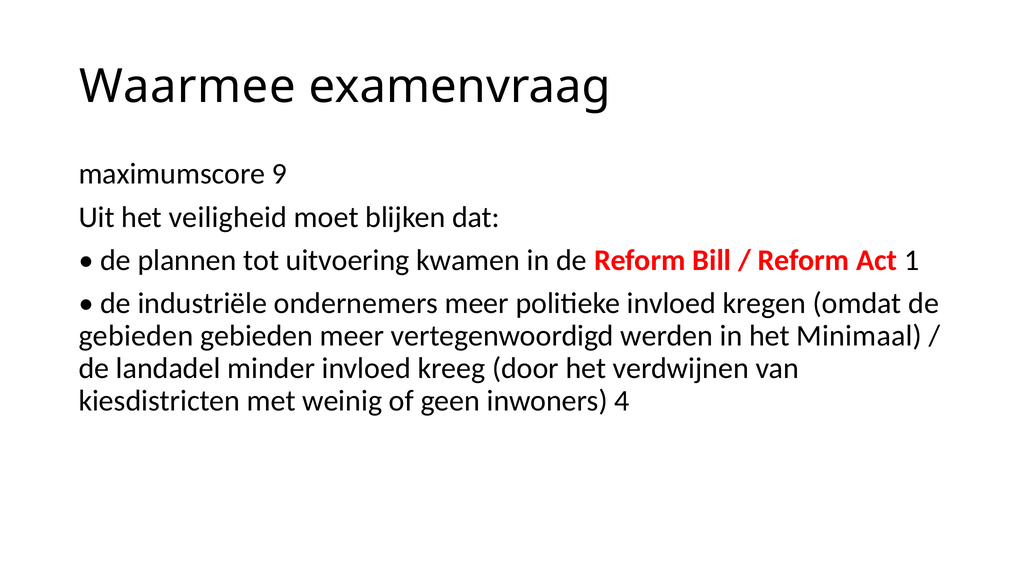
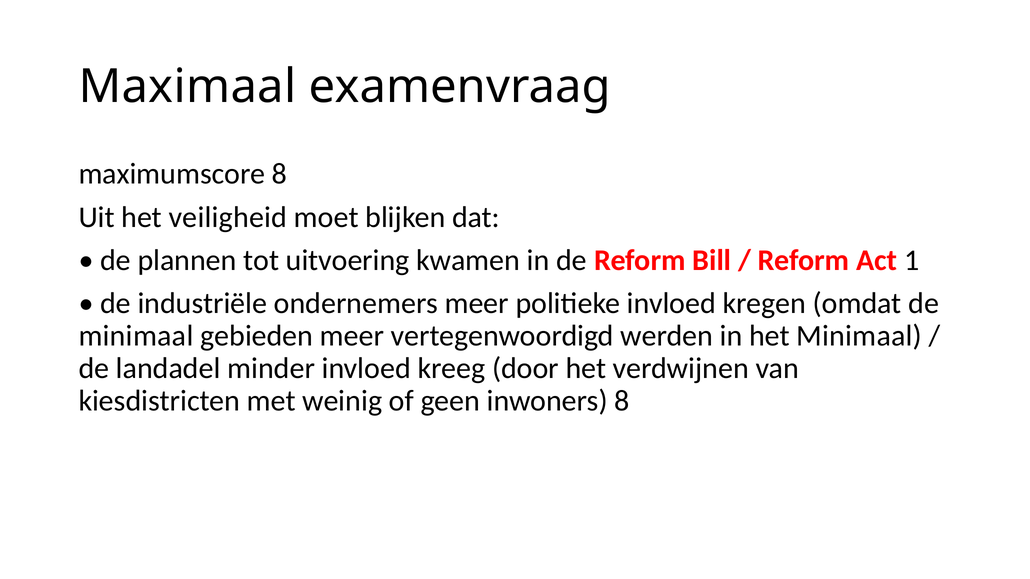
Waarmee: Waarmee -> Maximaal
maximumscore 9: 9 -> 8
gebieden at (136, 336): gebieden -> minimaal
inwoners 4: 4 -> 8
